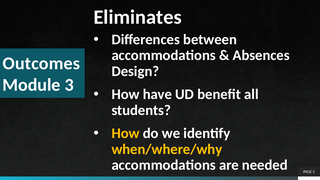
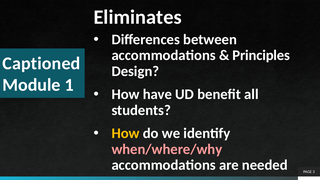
Absences: Absences -> Principles
Outcomes: Outcomes -> Captioned
Module 3: 3 -> 1
when/where/why colour: yellow -> pink
